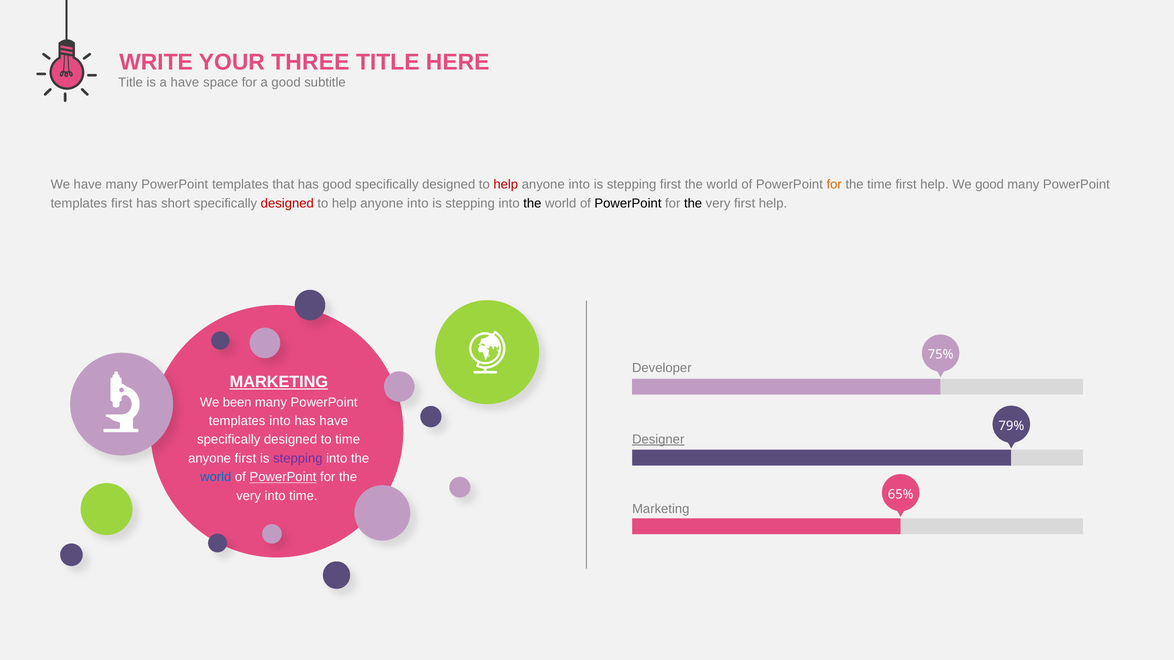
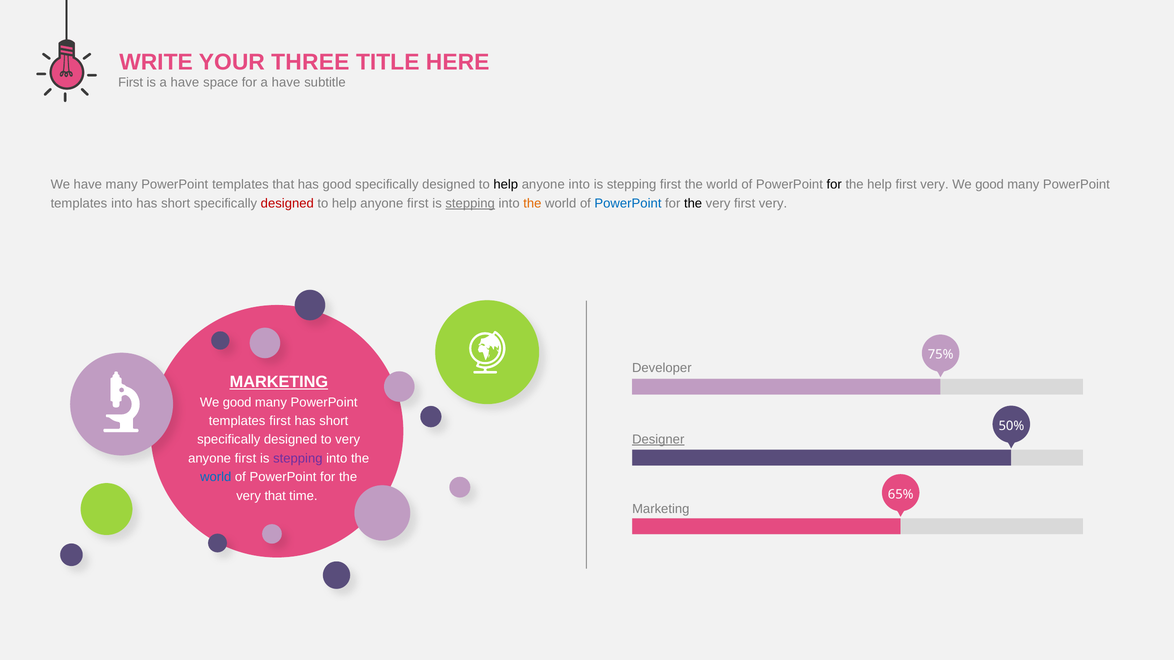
Title at (131, 82): Title -> First
for a good: good -> have
help at (506, 185) colour: red -> black
for at (834, 185) colour: orange -> black
the time: time -> help
help at (934, 185): help -> very
templates first: first -> into
into at (418, 203): into -> first
stepping at (470, 203) underline: none -> present
the at (532, 203) colour: black -> orange
PowerPoint at (628, 203) colour: black -> blue
very first help: help -> very
been at (237, 402): been -> good
templates into: into -> first
have at (334, 421): have -> short
79%: 79% -> 50%
to time: time -> very
PowerPoint at (283, 477) underline: present -> none
very into: into -> that
